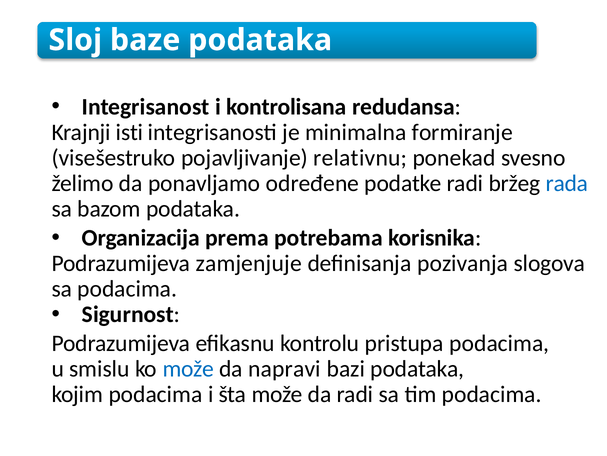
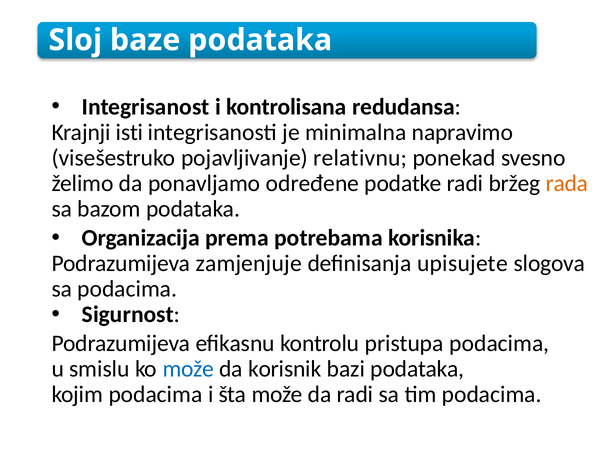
formiranje: formiranje -> napravimo
rada colour: blue -> orange
pozivanja: pozivanja -> upisujete
napravi: napravi -> korisnik
